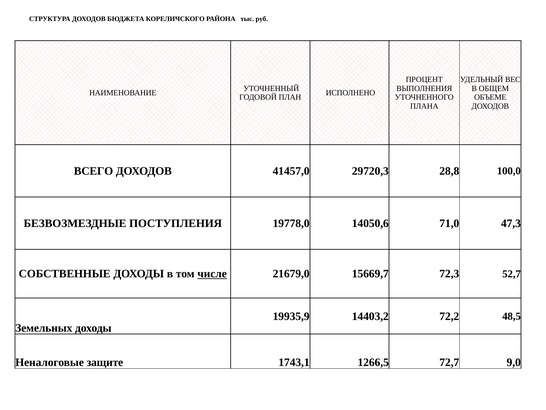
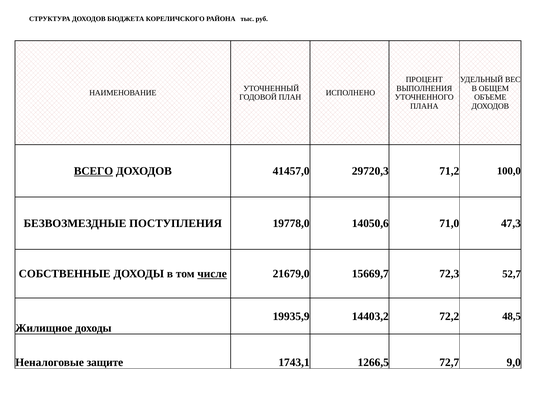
ВСЕГО underline: none -> present
28,8: 28,8 -> 71,2
Земельных: Земельных -> Жилищное
